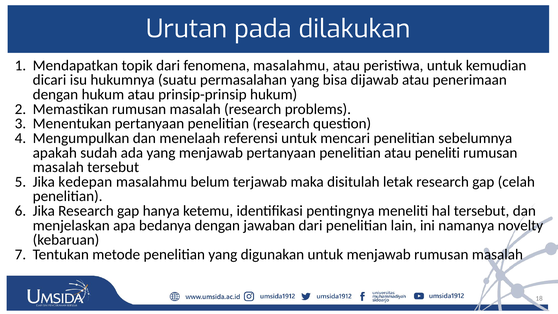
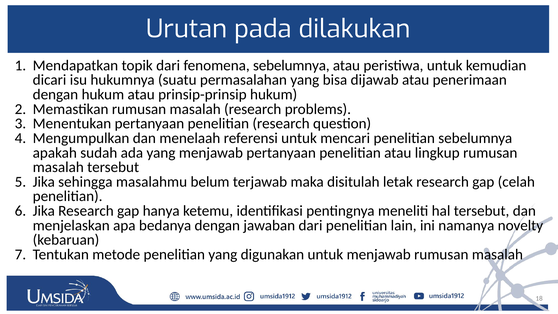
fenomena masalahmu: masalahmu -> sebelumnya
peneliti: peneliti -> lingkup
kedepan: kedepan -> sehingga
